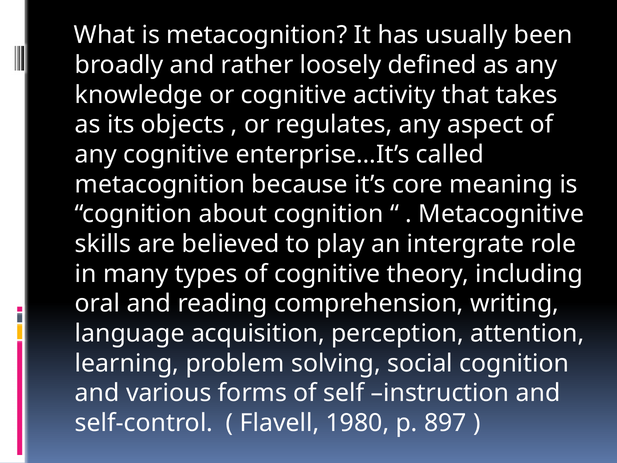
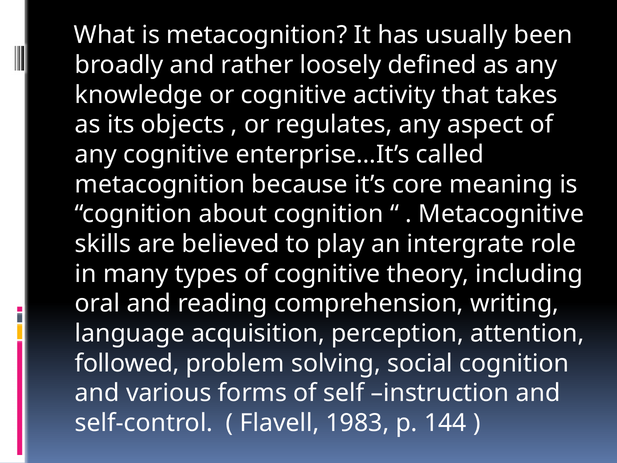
learning: learning -> followed
1980: 1980 -> 1983
897: 897 -> 144
